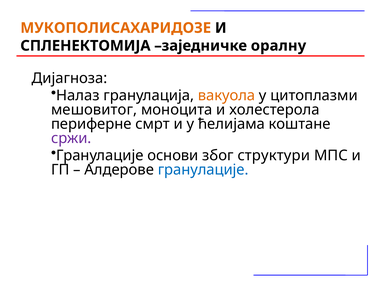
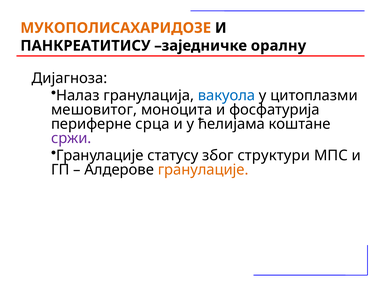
СПЛЕНЕКТОМИЈА: СПЛЕНЕКТОМИЈА -> ПАНКРЕАТИТИСУ
вакуола colour: orange -> blue
холестерола: холестерола -> фосфатурија
смрт: смрт -> срца
основи: основи -> статусу
гранулације at (203, 170) colour: blue -> orange
